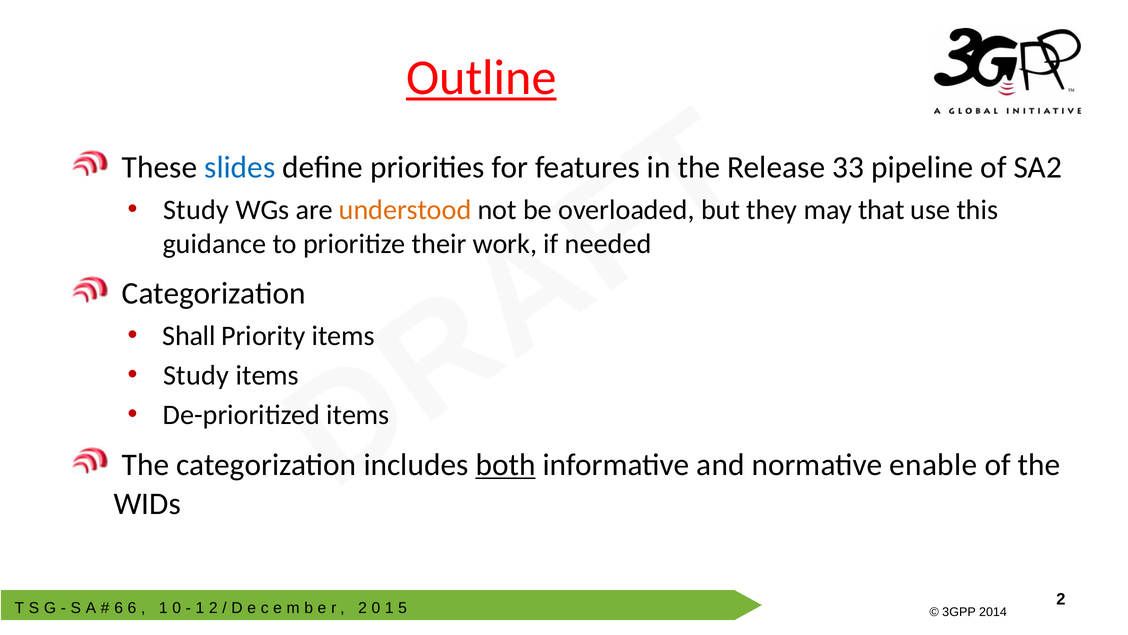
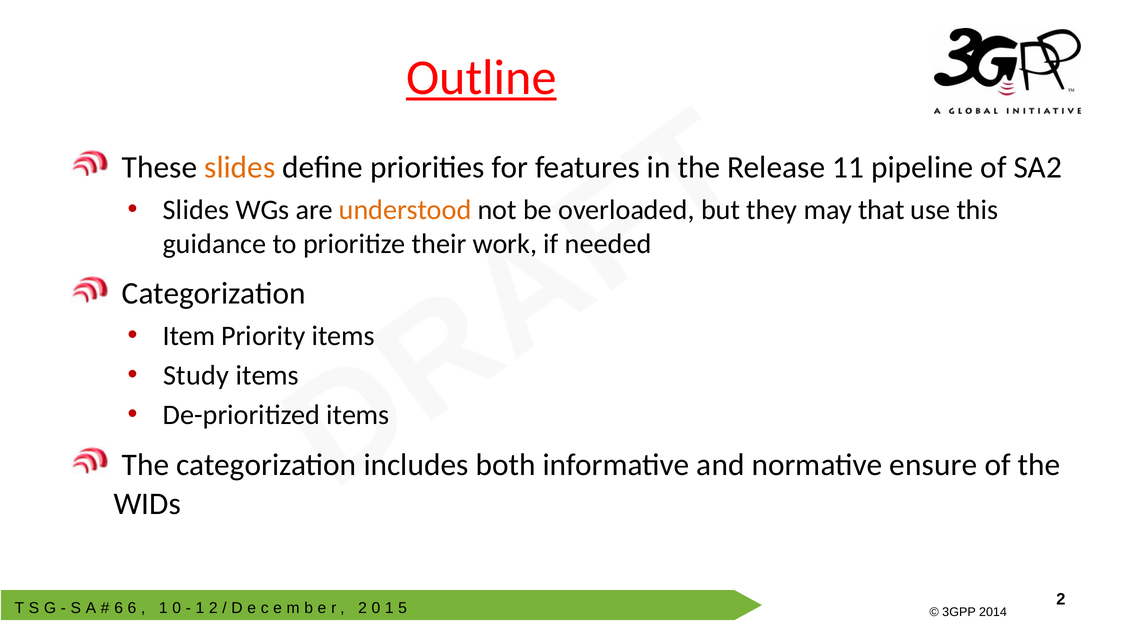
slides at (240, 167) colour: blue -> orange
33: 33 -> 11
Study at (196, 210): Study -> Slides
Shall: Shall -> Item
both underline: present -> none
enable: enable -> ensure
